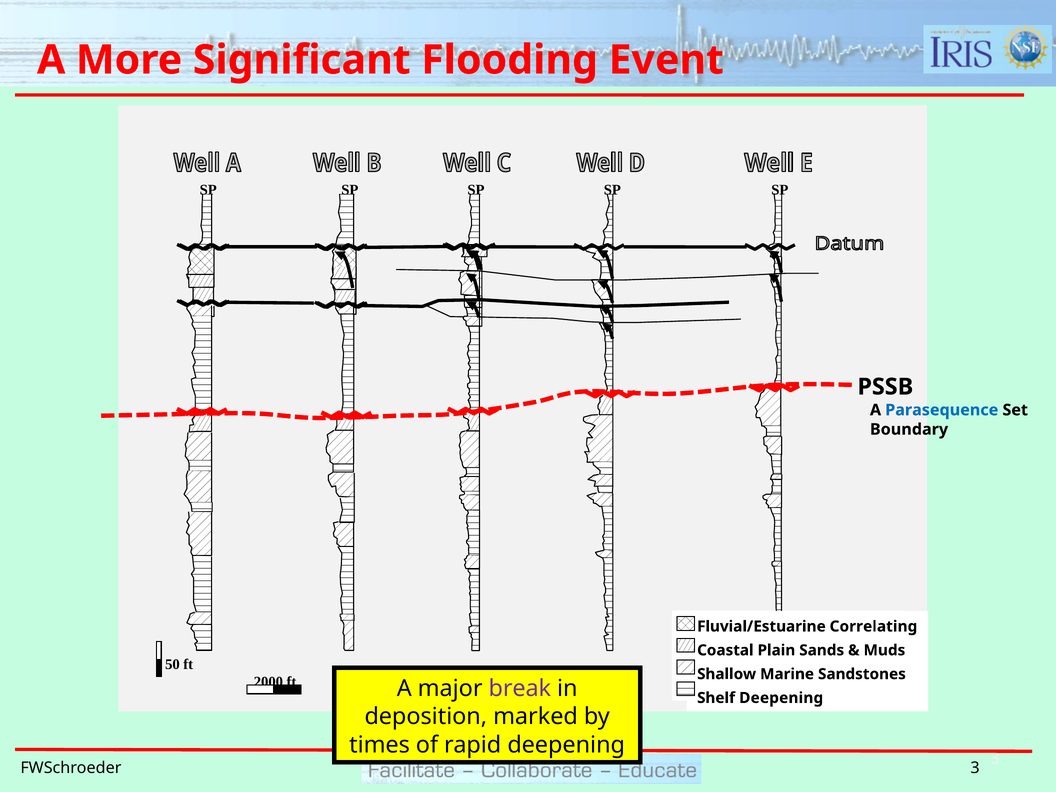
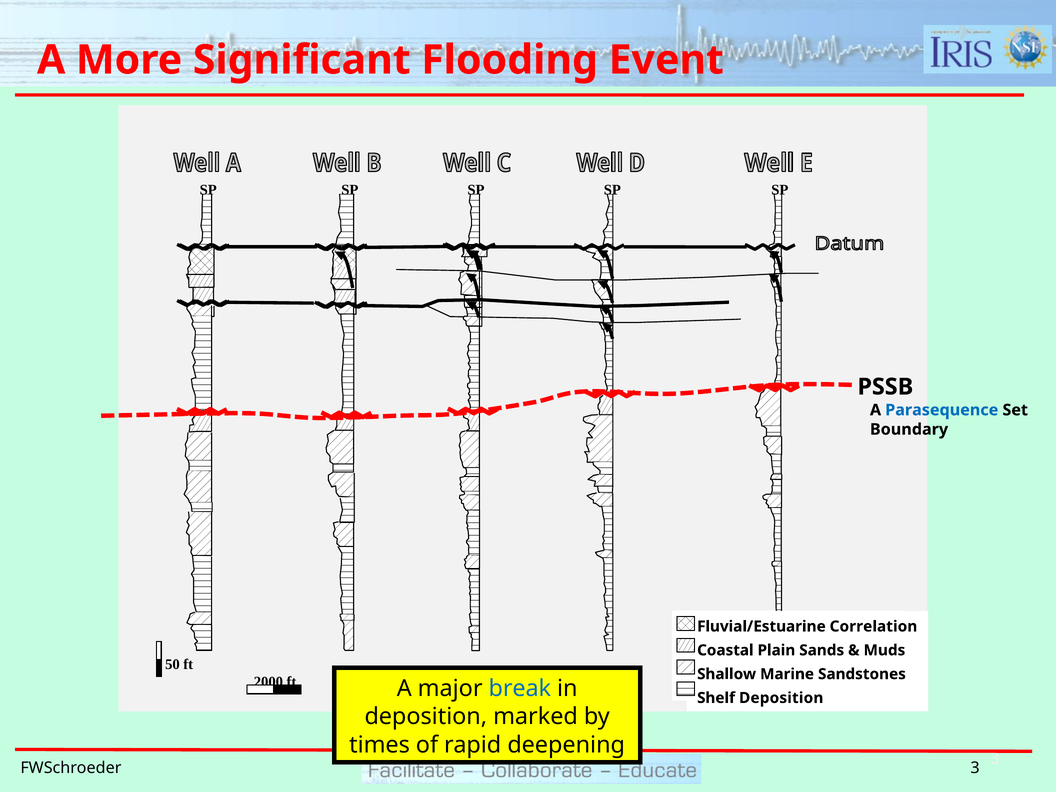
Correlating: Correlating -> Correlation
break colour: purple -> blue
Shelf Deepening: Deepening -> Deposition
